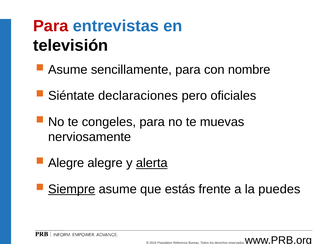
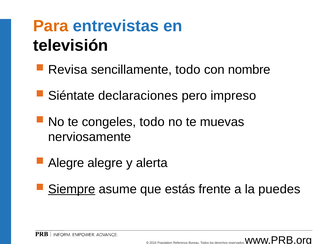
Para at (51, 26) colour: red -> orange
Asume at (68, 70): Asume -> Revisa
sencillamente para: para -> todo
oficiales: oficiales -> impreso
congeles para: para -> todo
alerta underline: present -> none
